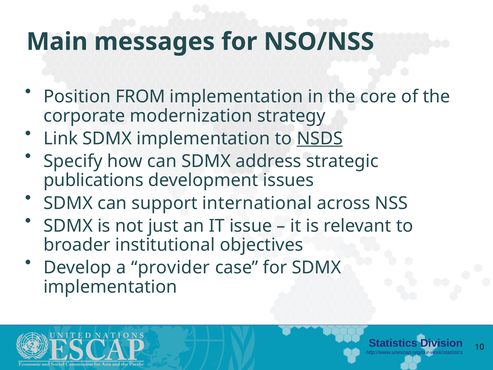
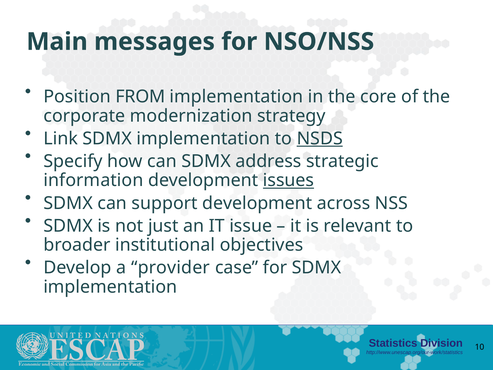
publications: publications -> information
issues underline: none -> present
support international: international -> development
